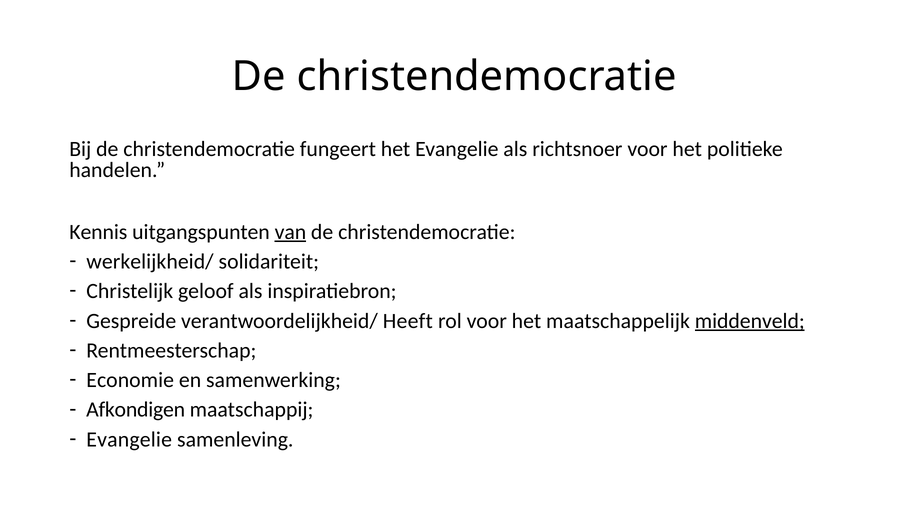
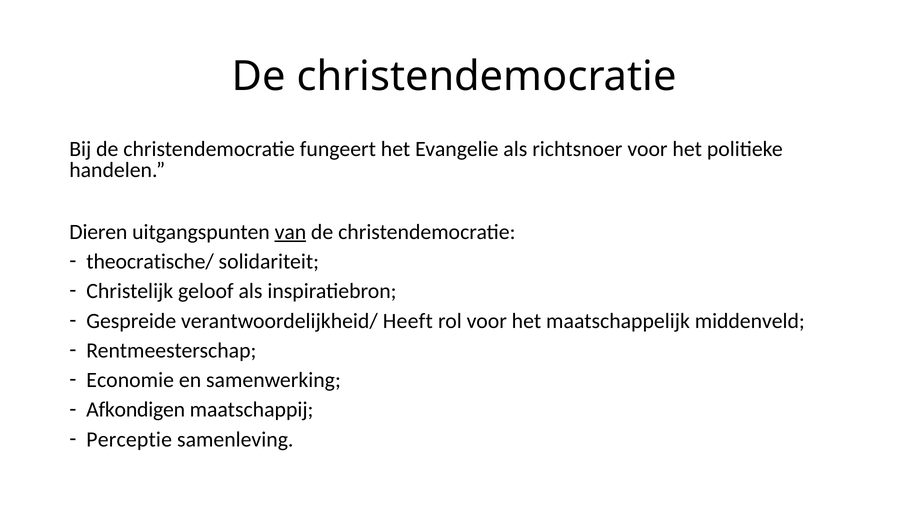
Kennis: Kennis -> Dieren
werkelijkheid/: werkelijkheid/ -> theocratische/
middenveld underline: present -> none
Evangelie at (129, 440): Evangelie -> Perceptie
